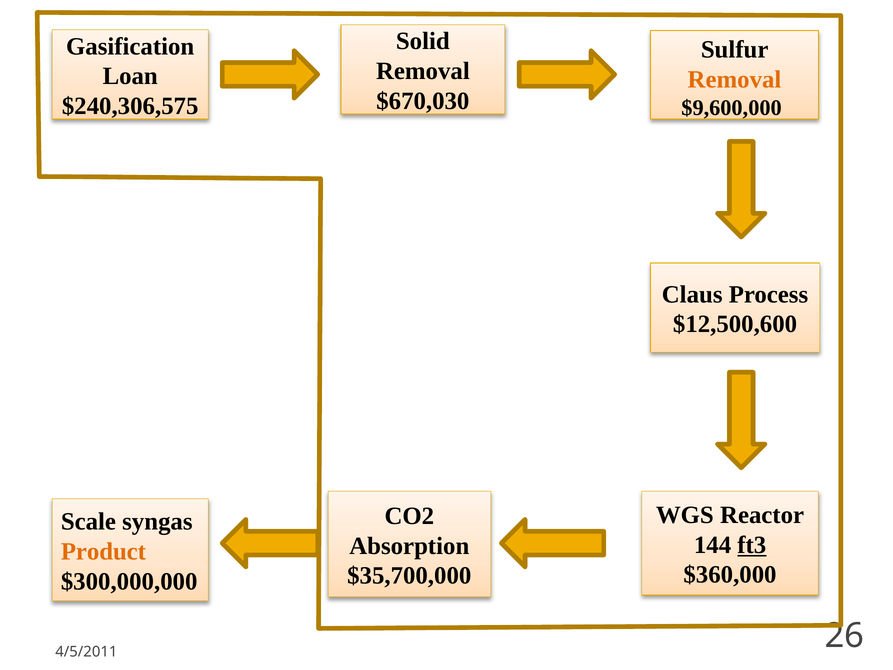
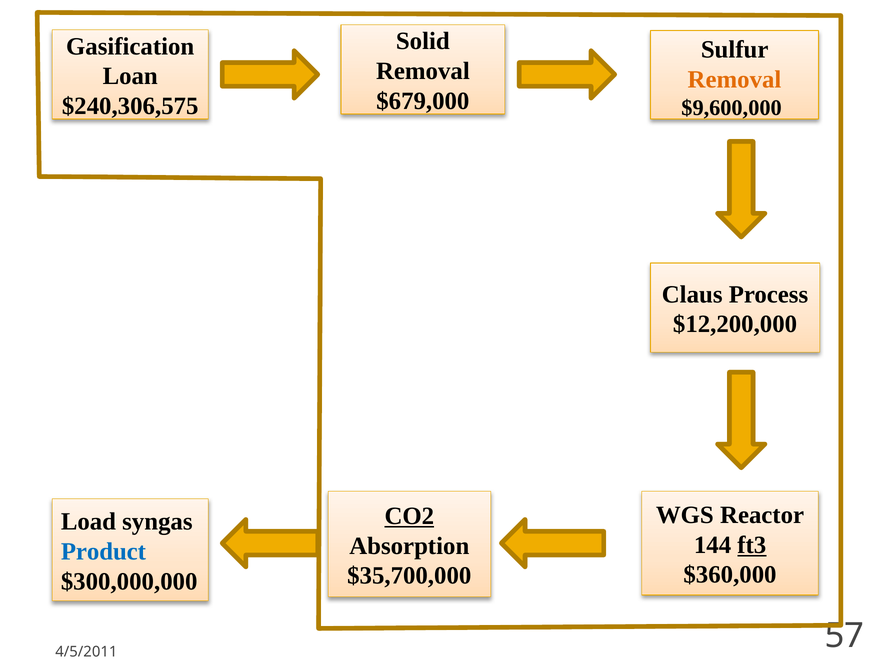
$670,030: $670,030 -> $679,000
$12,500,600: $12,500,600 -> $12,200,000
CO2 underline: none -> present
Scale: Scale -> Load
Product colour: orange -> blue
26: 26 -> 57
